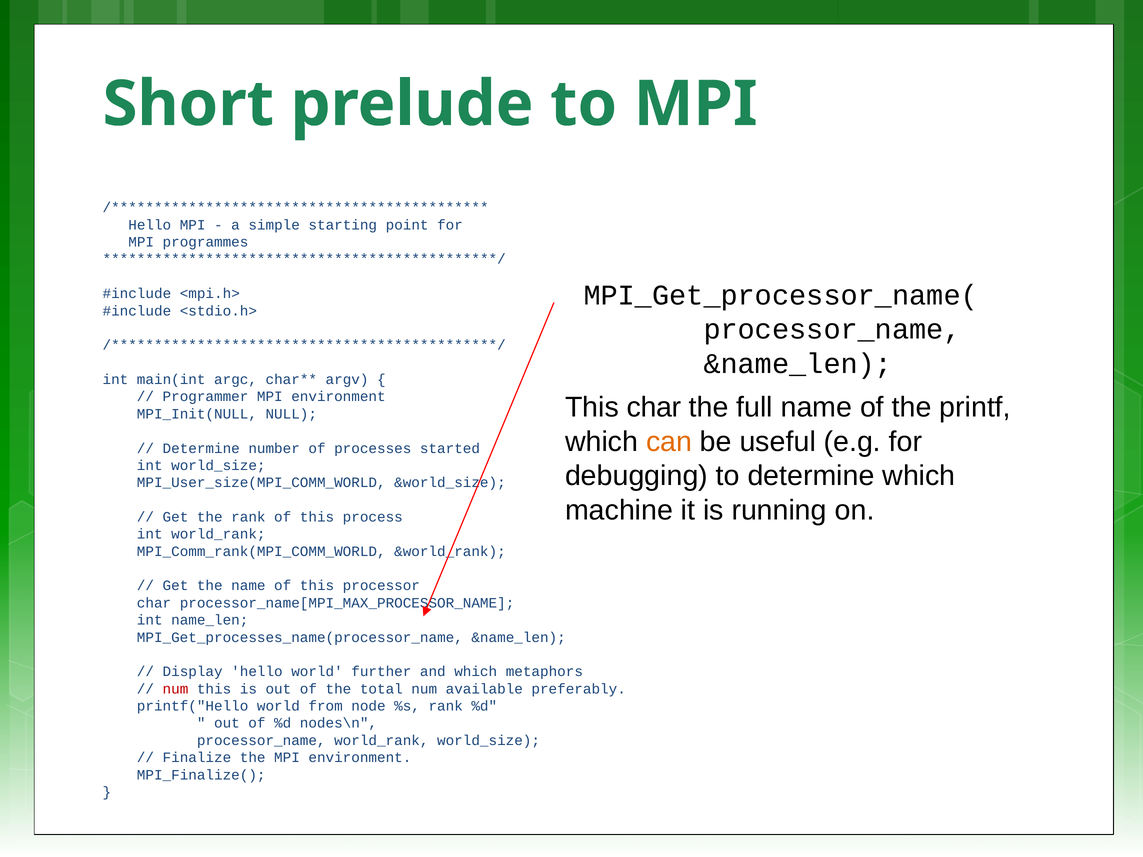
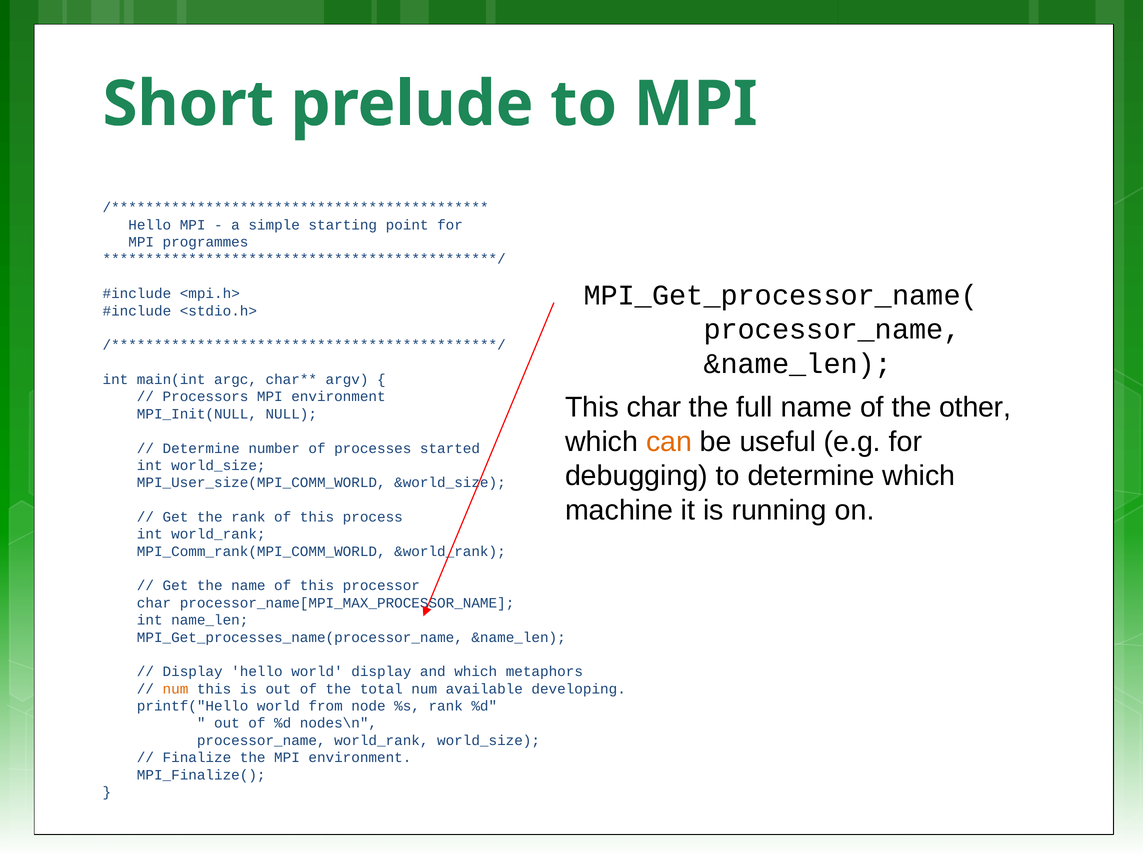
Programmer: Programmer -> Processors
printf: printf -> other
world further: further -> display
num at (175, 689) colour: red -> orange
preferably: preferably -> developing
